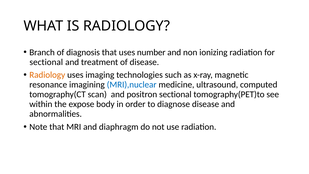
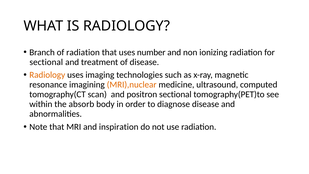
of diagnosis: diagnosis -> radiation
MRI),nuclear colour: blue -> orange
expose: expose -> absorb
diaphragm: diaphragm -> inspiration
